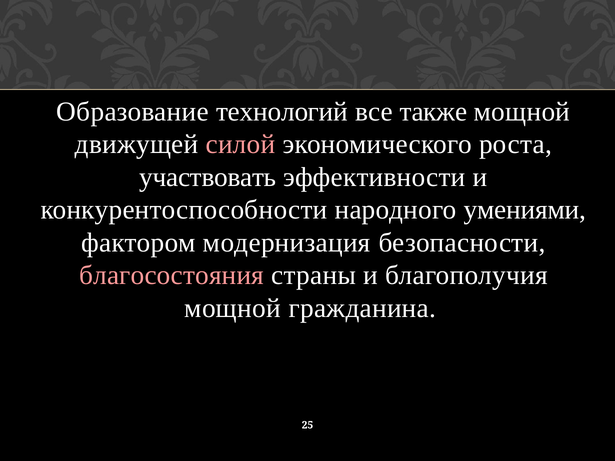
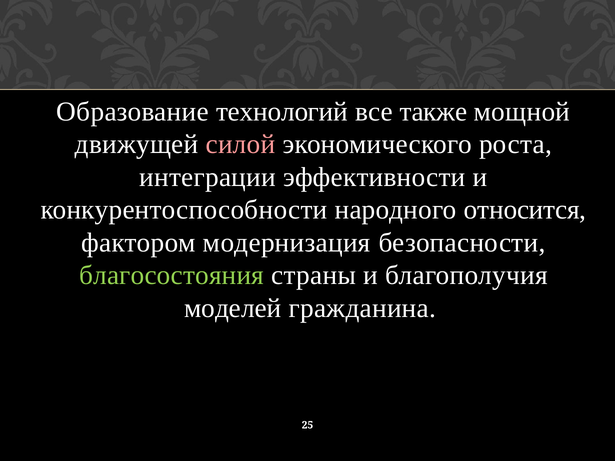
участвовать: участвовать -> интеграции
умениями: умениями -> относится
благосостояния colour: pink -> light green
мощной at (233, 308): мощной -> моделей
